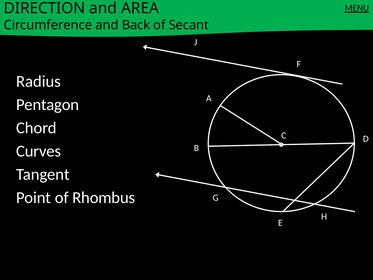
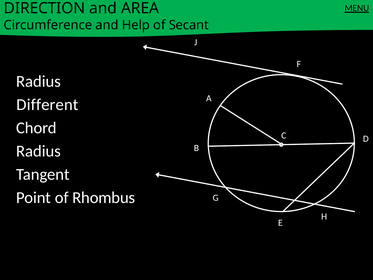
Back: Back -> Help
Pentagon: Pentagon -> Different
Curves at (39, 151): Curves -> Radius
